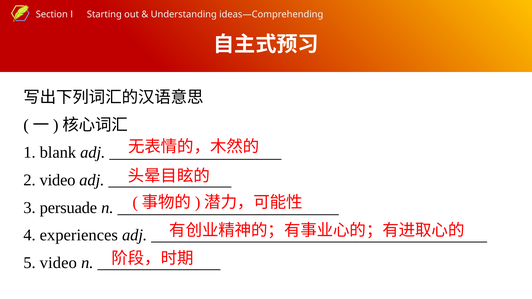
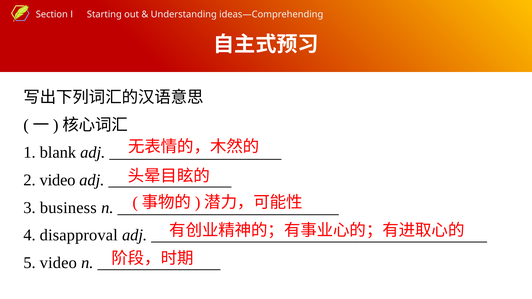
persuade: persuade -> business
experiences: experiences -> disapproval
